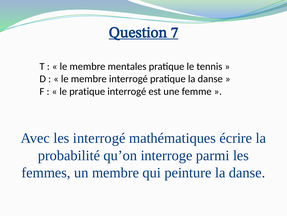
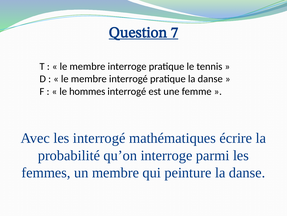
membre mentales: mentales -> interroge
le pratique: pratique -> hommes
